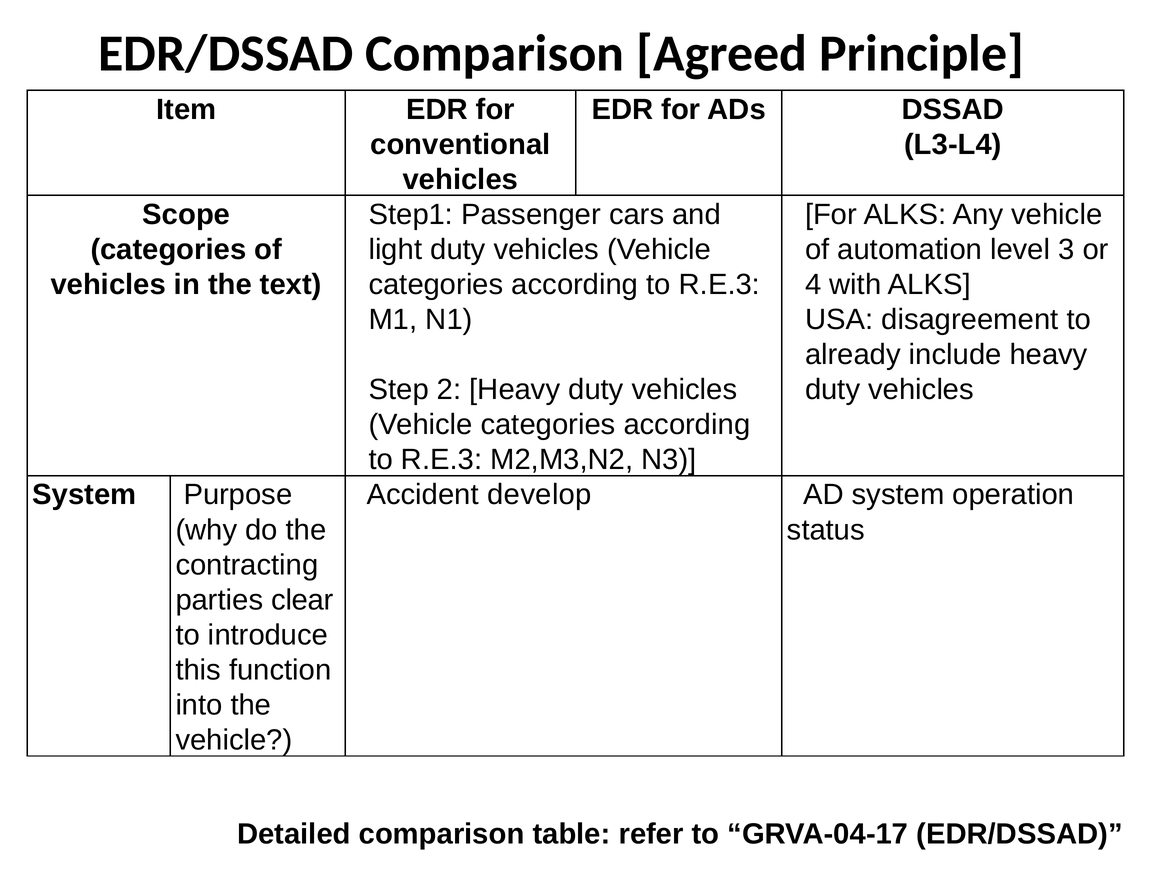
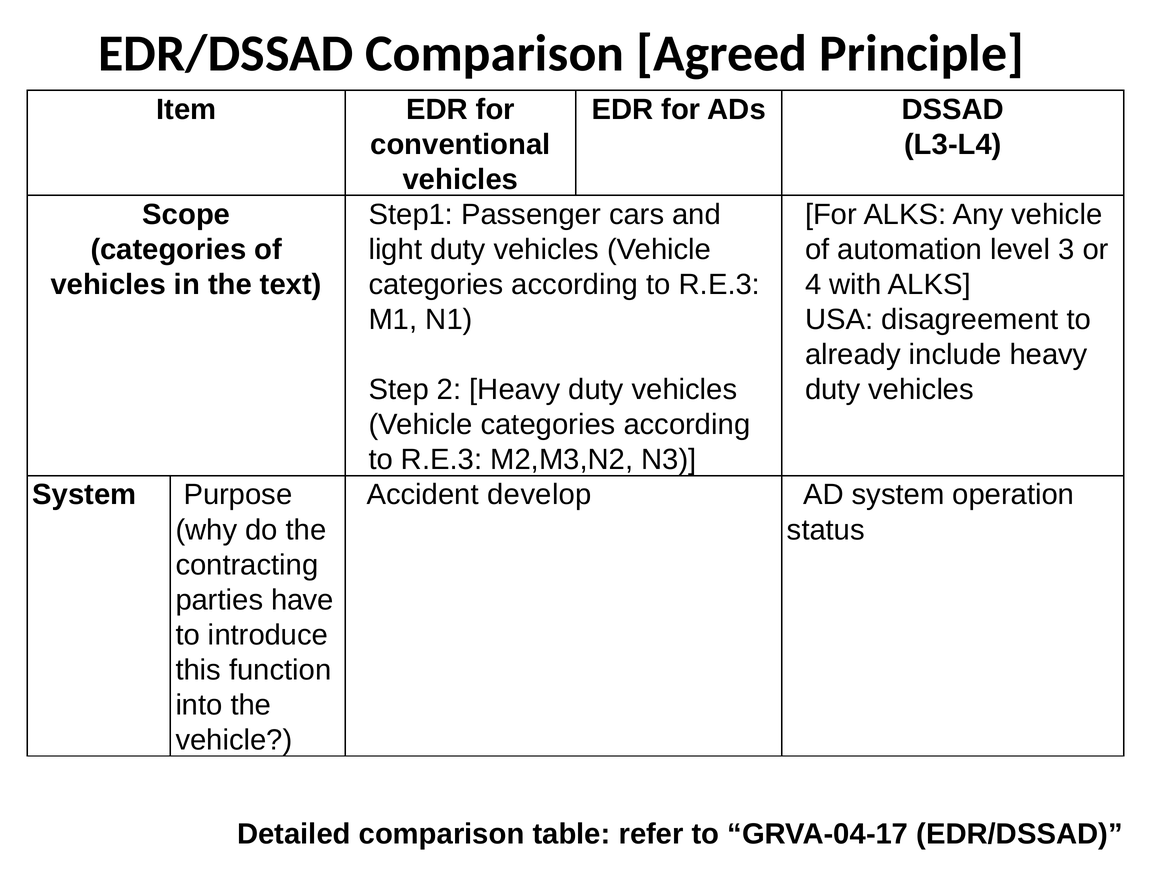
clear: clear -> have
